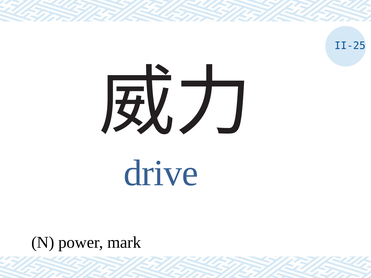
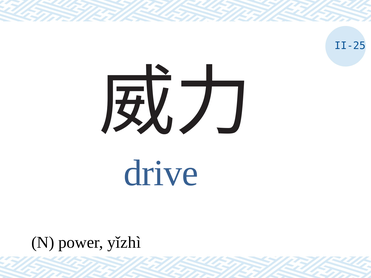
mark: mark -> yǐzhì
